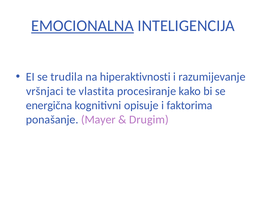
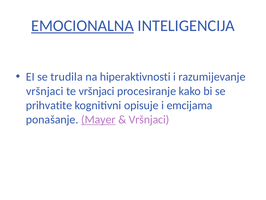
te vlastita: vlastita -> vršnjaci
energična: energična -> prihvatite
faktorima: faktorima -> emcijama
Mayer underline: none -> present
Drugim at (149, 119): Drugim -> Vršnjaci
